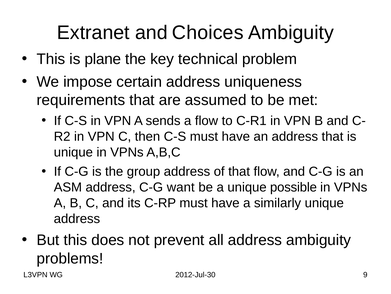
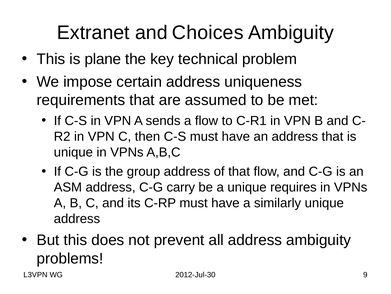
want: want -> carry
possible: possible -> requires
